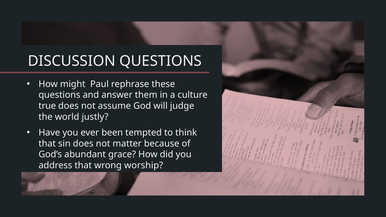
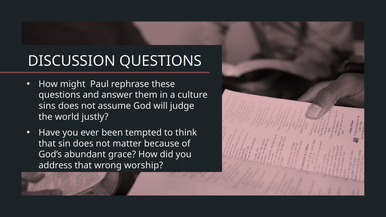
true: true -> sins
